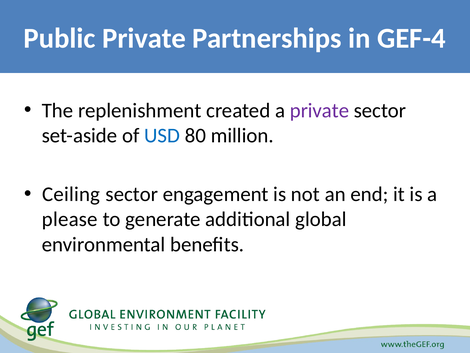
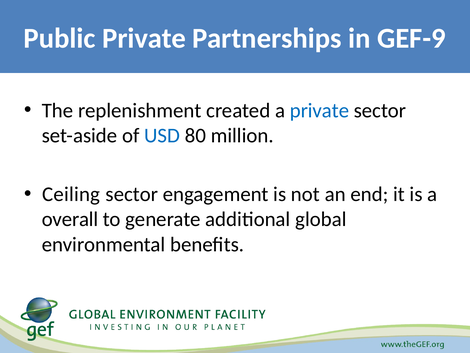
GEF-4: GEF-4 -> GEF-9
private at (319, 110) colour: purple -> blue
please: please -> overall
